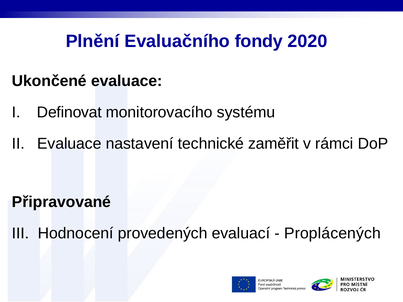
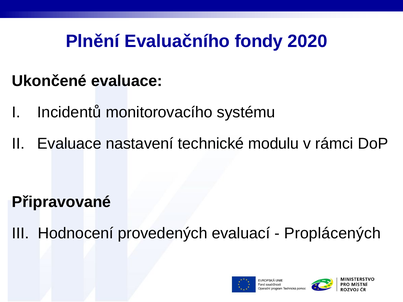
Definovat: Definovat -> Incidentů
zaměřit: zaměřit -> modulu
